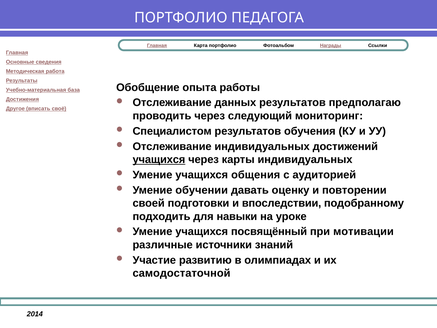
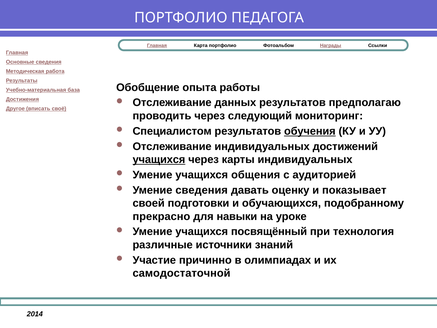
обучения underline: none -> present
Умение обучении: обучении -> сведения
повторении: повторении -> показывает
впоследствии: впоследствии -> обучающихся
подходить: подходить -> прекрасно
мотивации: мотивации -> технология
развитию: развитию -> причинно
